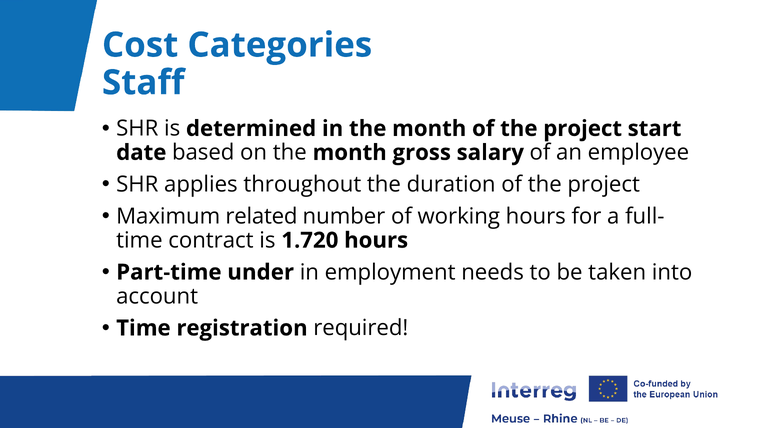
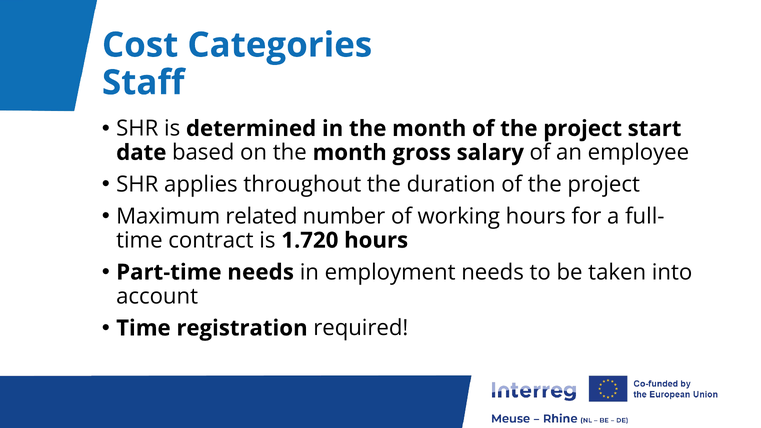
Part-time under: under -> needs
